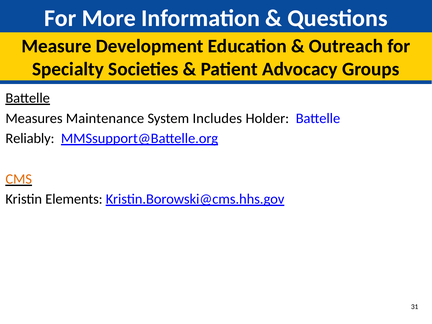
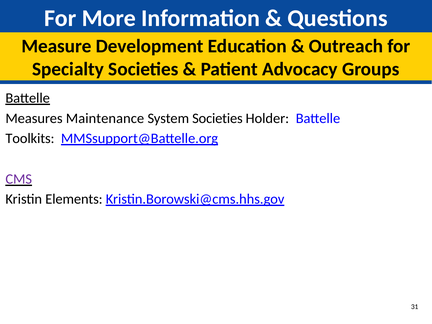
System Includes: Includes -> Societies
Reliably: Reliably -> Toolkits
CMS colour: orange -> purple
